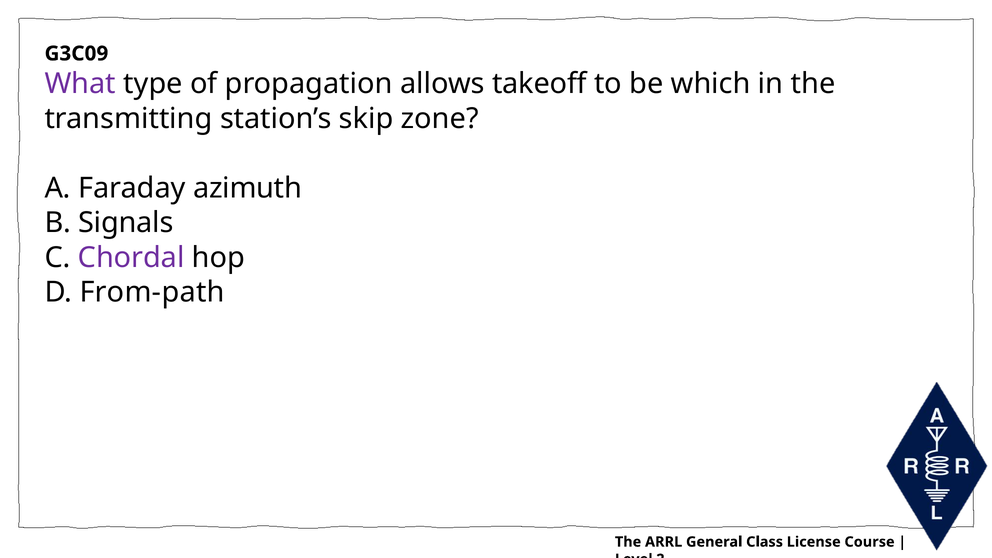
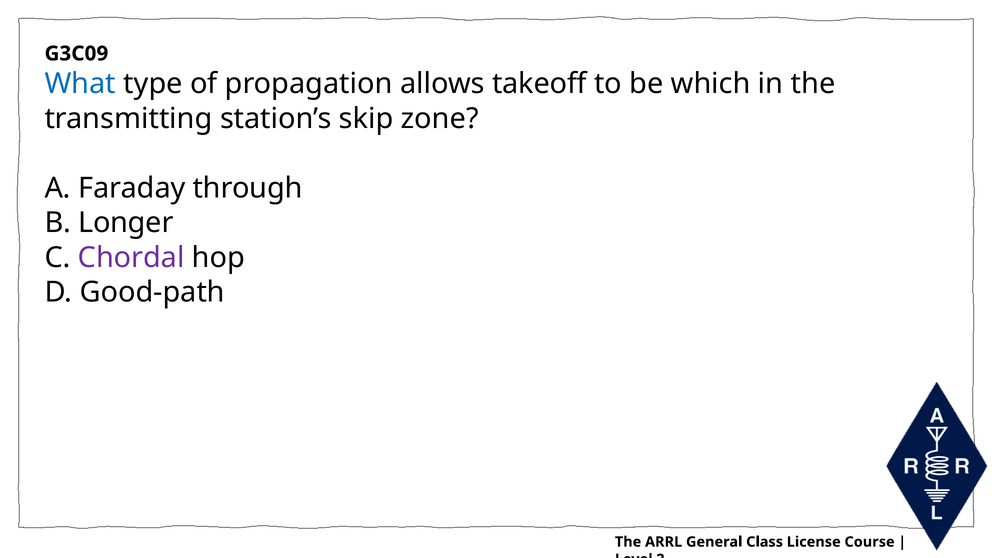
What colour: purple -> blue
azimuth: azimuth -> through
Signals: Signals -> Longer
From-path: From-path -> Good-path
